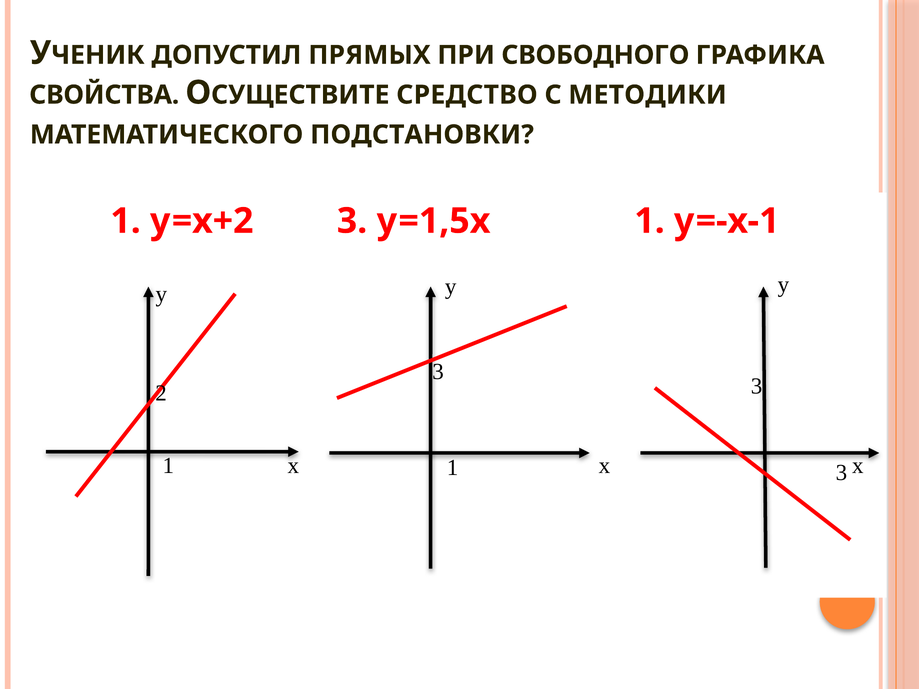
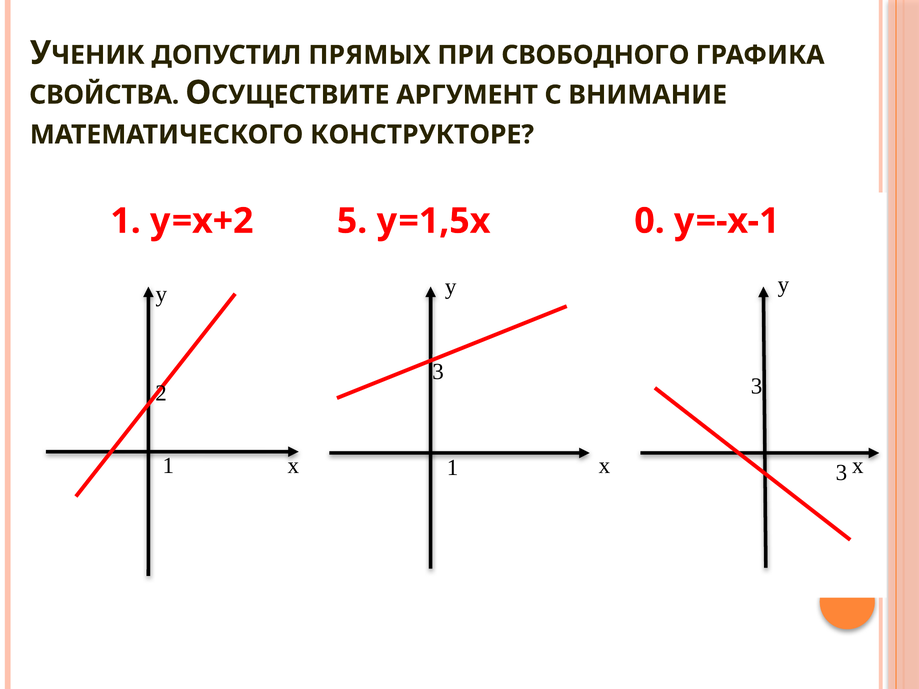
СРЕДСТВО: СРЕДСТВО -> АРГУМЕНТ
МЕТОДИКИ: МЕТОДИКИ -> ВНИМАНИЕ
ПОДСТАНОВКИ: ПОДСТАНОВКИ -> КОНСТРУКТОРЕ
y=х+2 3: 3 -> 5
y=1,5х 1: 1 -> 0
